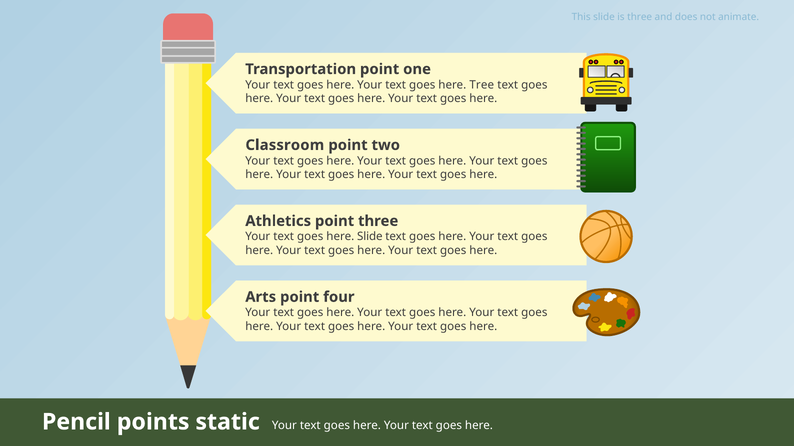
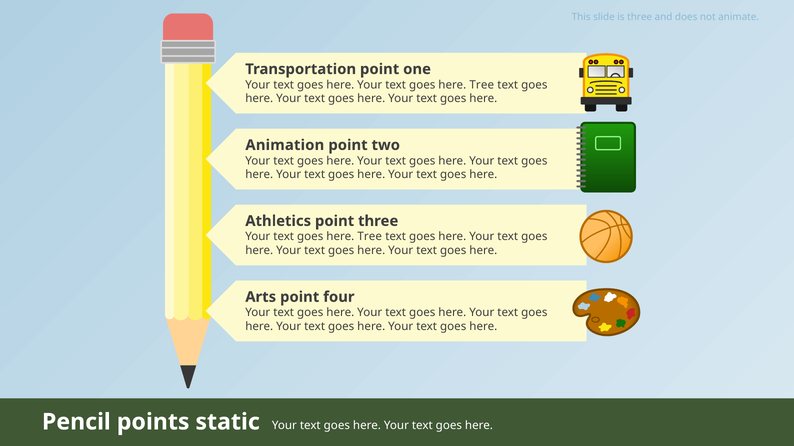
Classroom: Classroom -> Animation
Slide at (370, 237): Slide -> Tree
